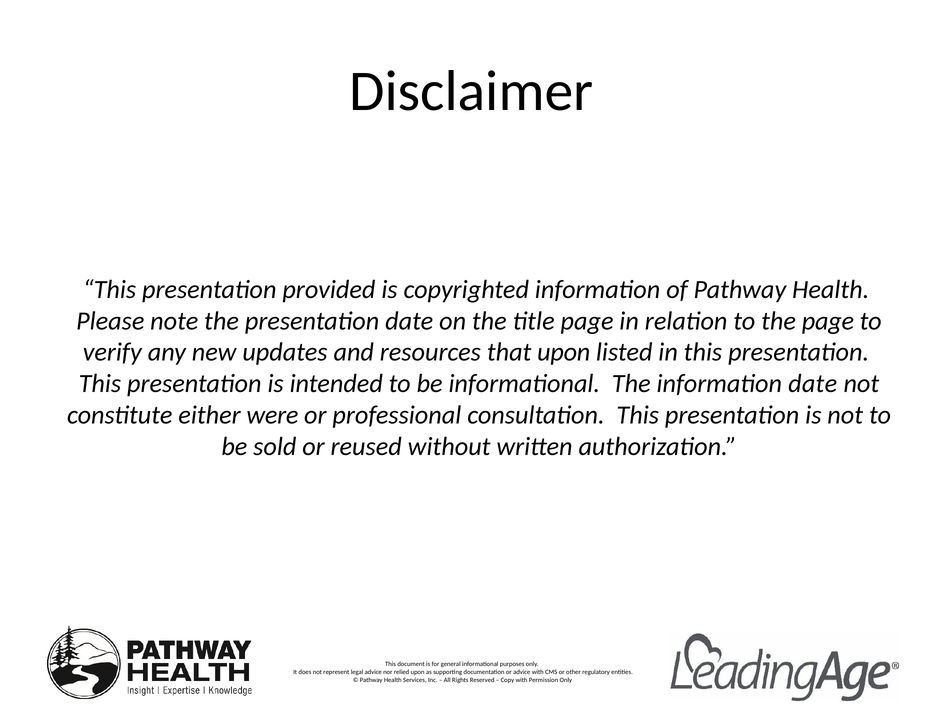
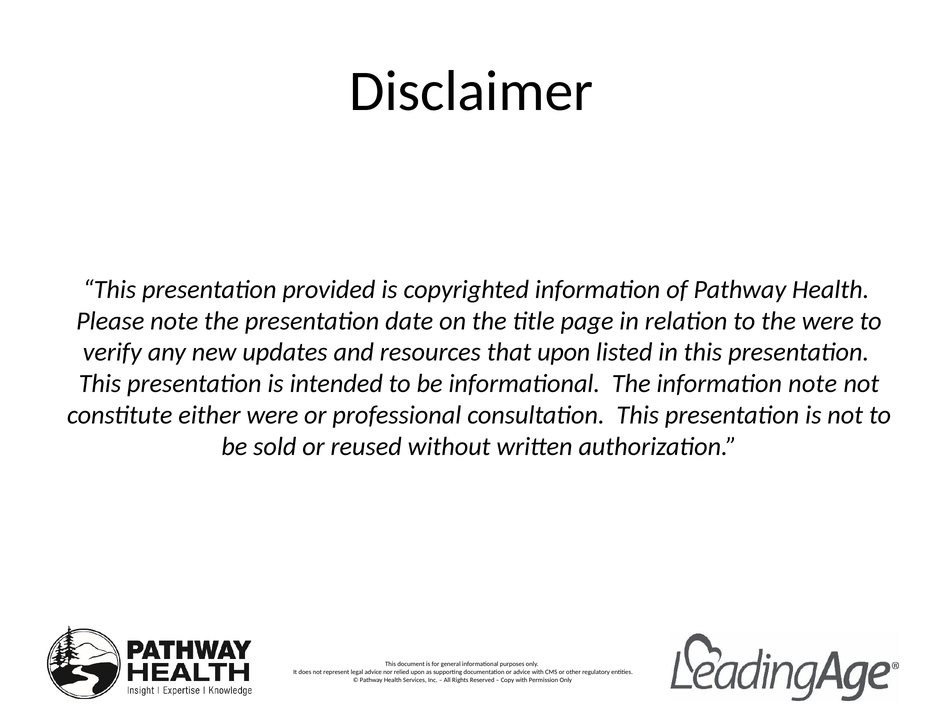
the page: page -> were
information date: date -> note
